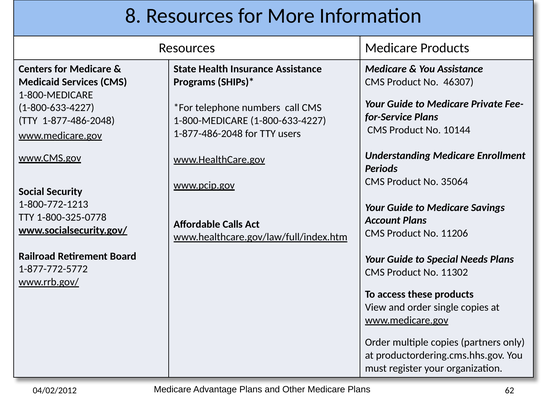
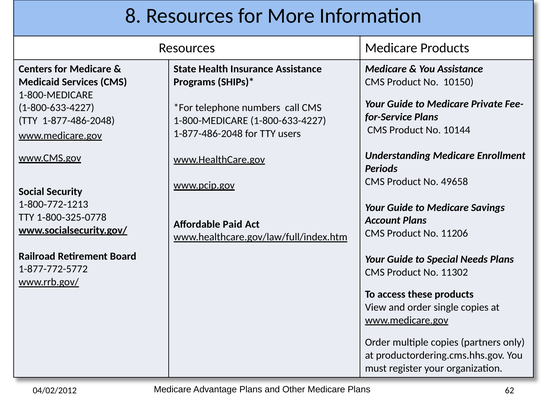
46307: 46307 -> 10150
35064: 35064 -> 49658
Calls: Calls -> Paid
